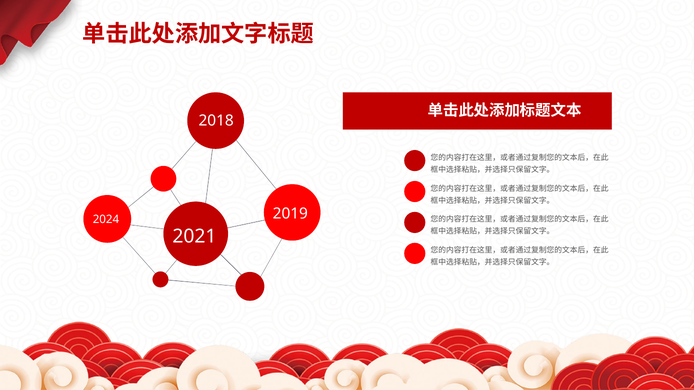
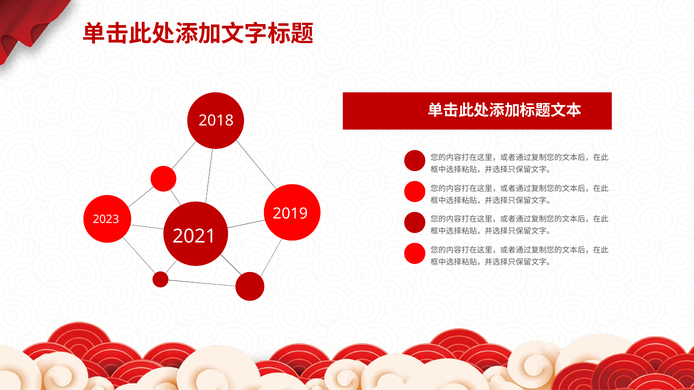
2024: 2024 -> 2023
